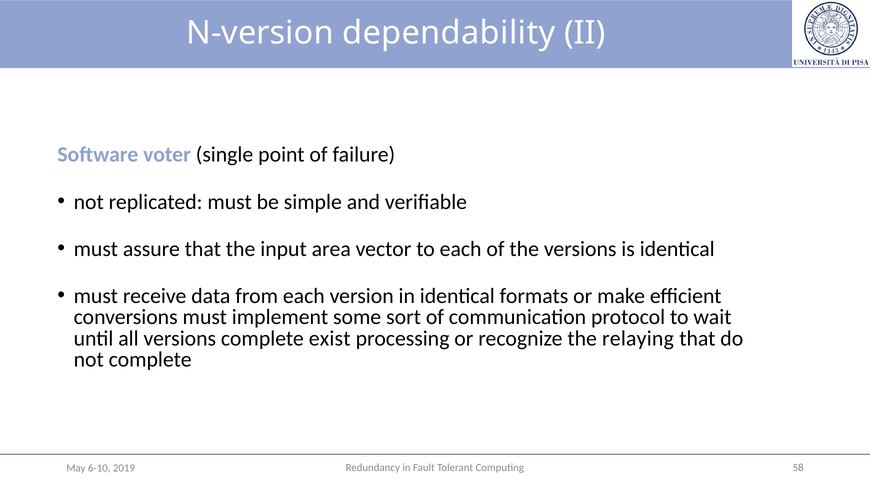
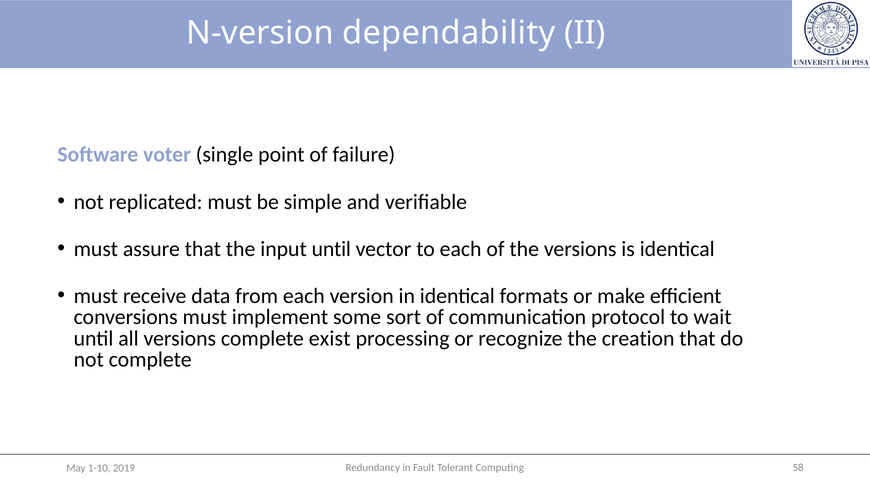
input area: area -> until
relaying: relaying -> creation
6-10: 6-10 -> 1-10
